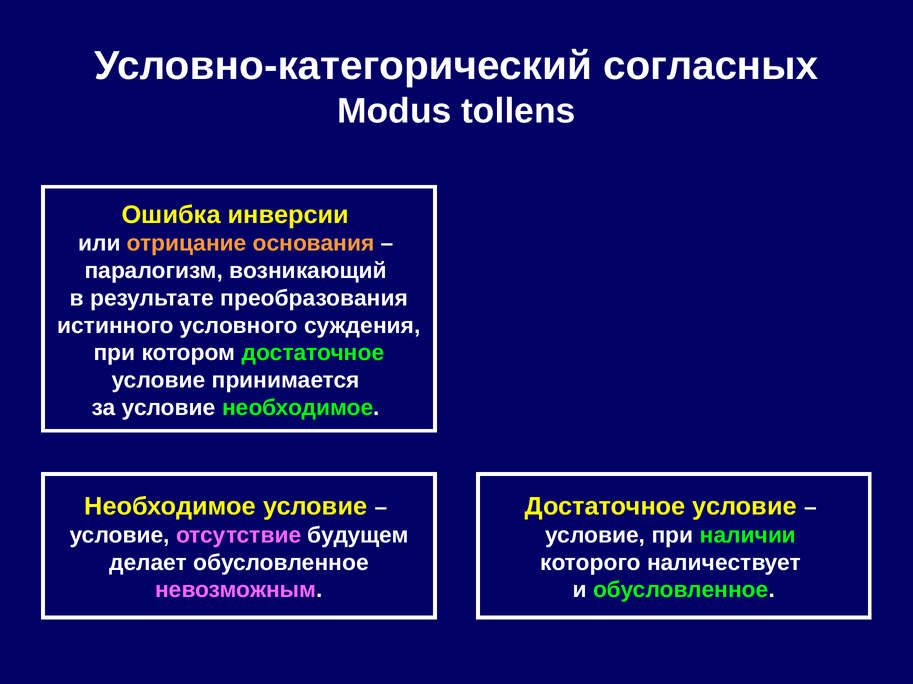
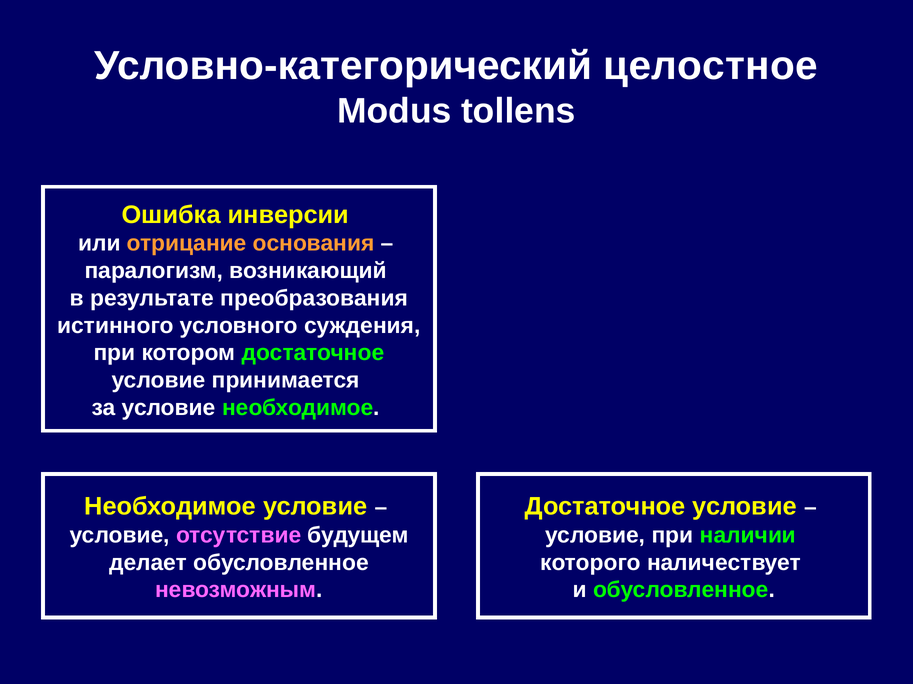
согласных: согласных -> целостное
